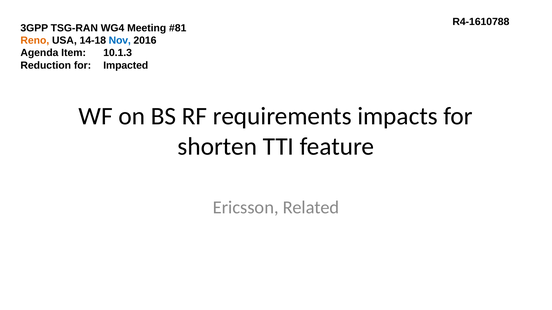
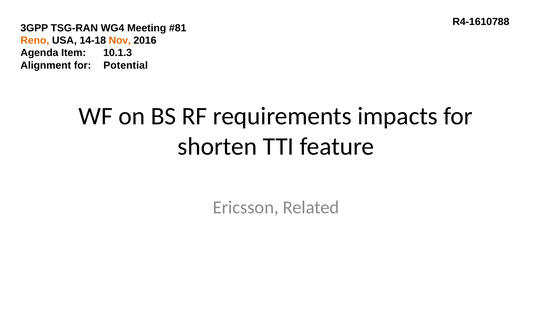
Nov colour: blue -> orange
Reduction: Reduction -> Alignment
Impacted: Impacted -> Potential
